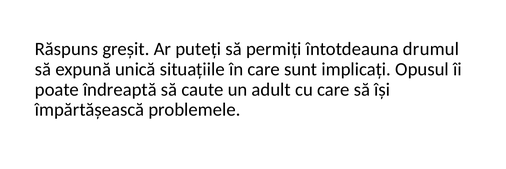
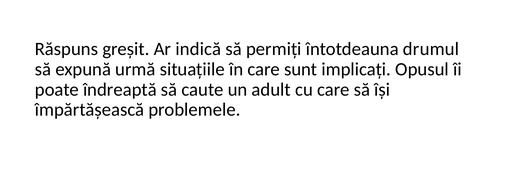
puteți: puteți -> indică
unică: unică -> urmă
